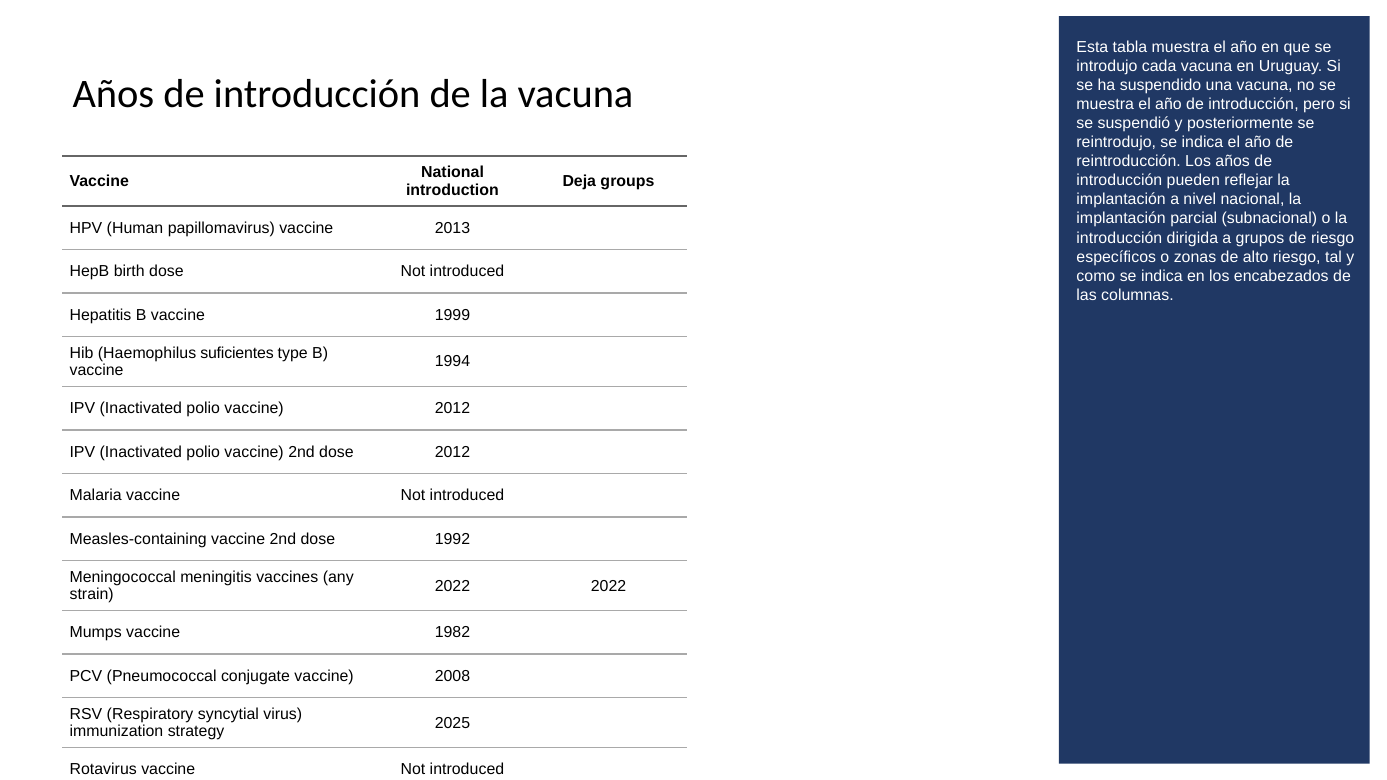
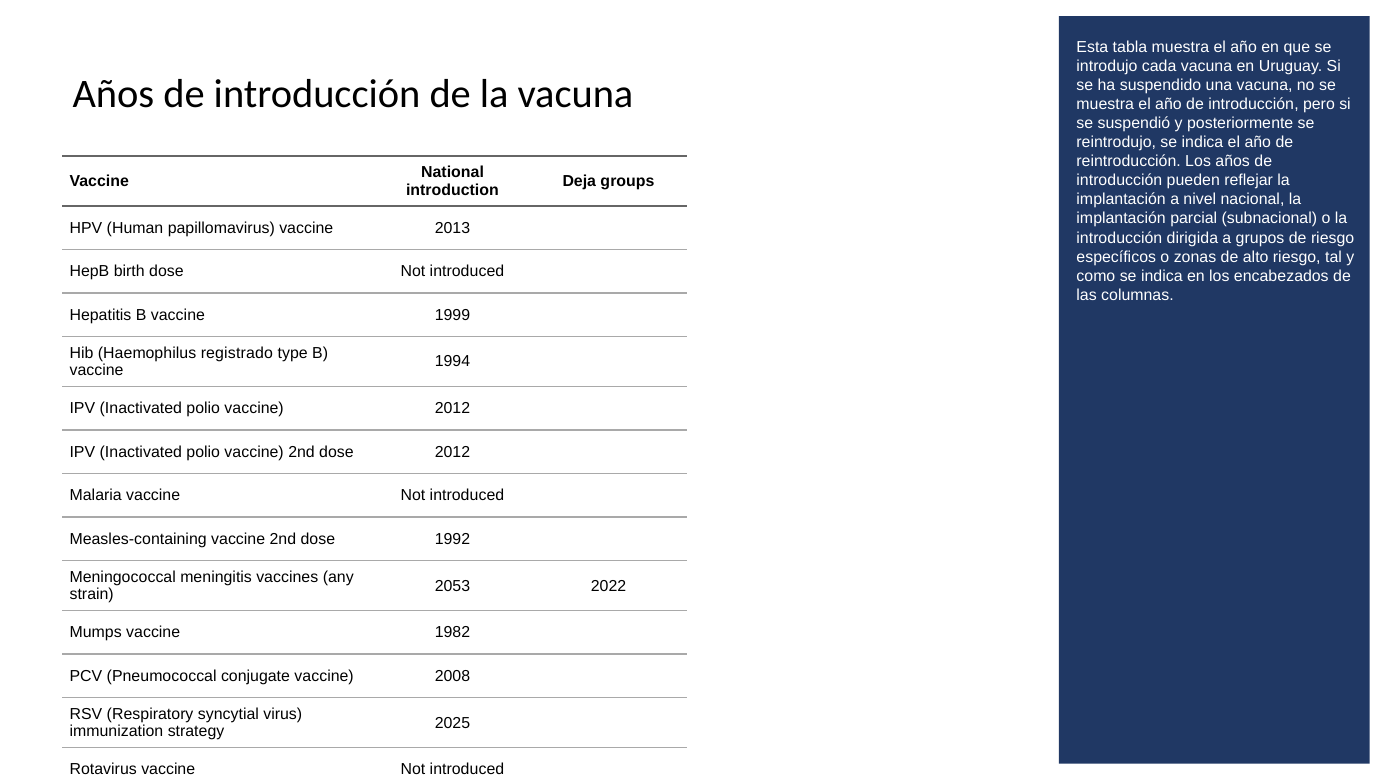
suficientes: suficientes -> registrado
2022 at (452, 586): 2022 -> 2053
